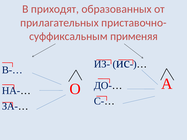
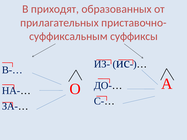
применяя: применяя -> суффиксы
